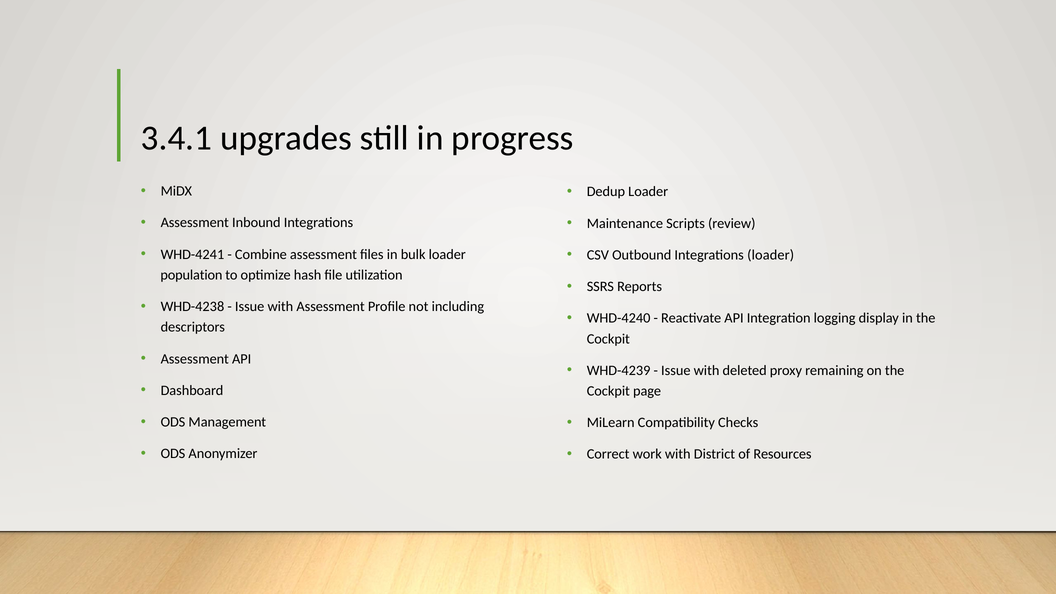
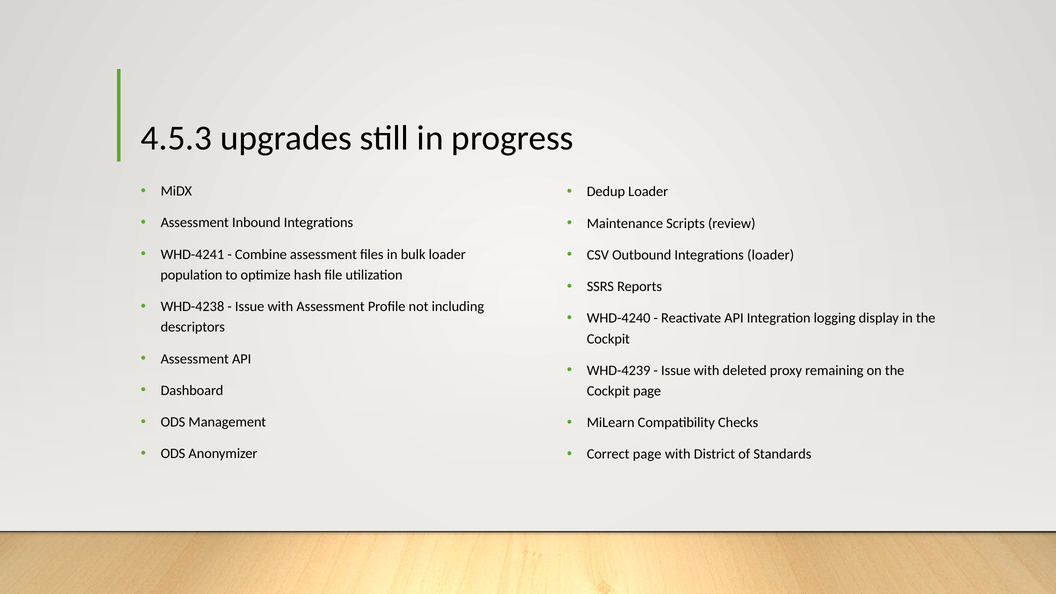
3.4.1: 3.4.1 -> 4.5.3
Correct work: work -> page
Resources: Resources -> Standards
